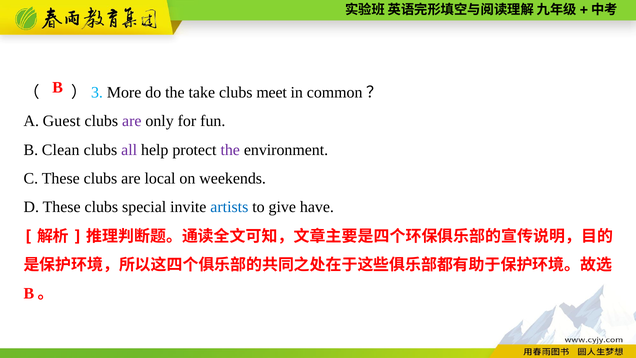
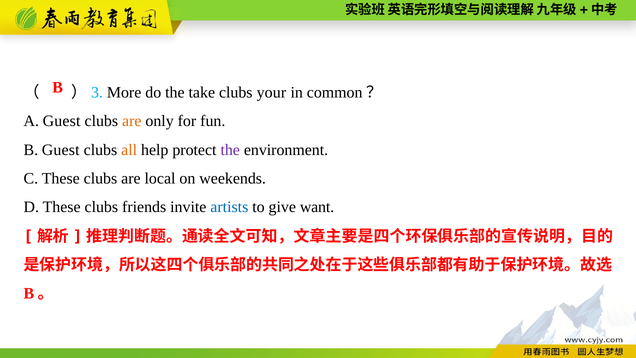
meet: meet -> your
are at (132, 121) colour: purple -> orange
B Clean: Clean -> Guest
all colour: purple -> orange
special: special -> friends
have: have -> want
